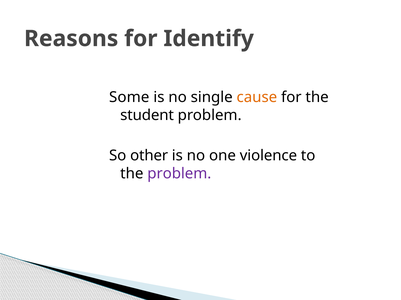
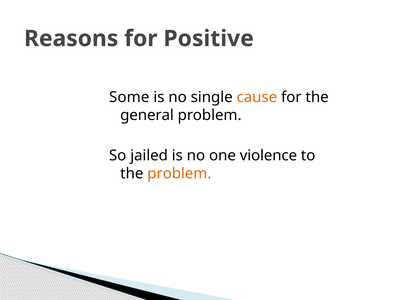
Identify: Identify -> Positive
student: student -> general
other: other -> jailed
problem at (179, 174) colour: purple -> orange
